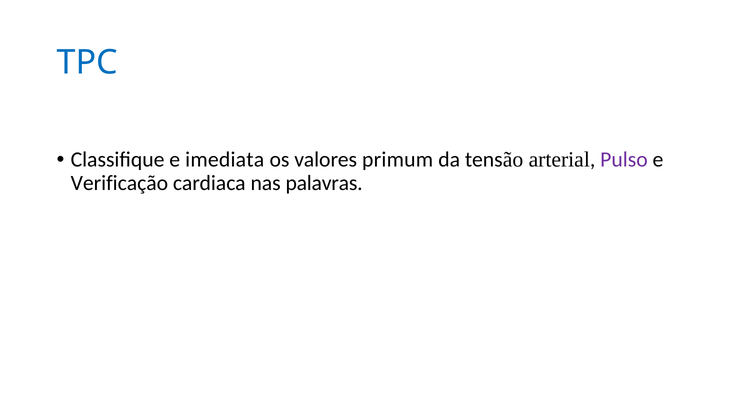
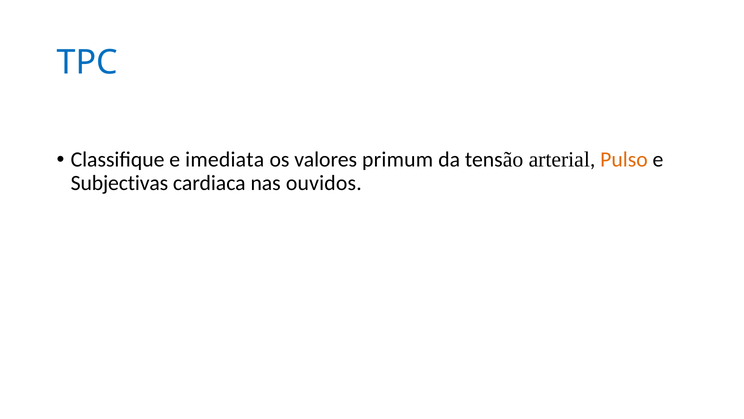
Pulso colour: purple -> orange
Verificação: Verificação -> Subjectivas
palavras: palavras -> ouvidos
